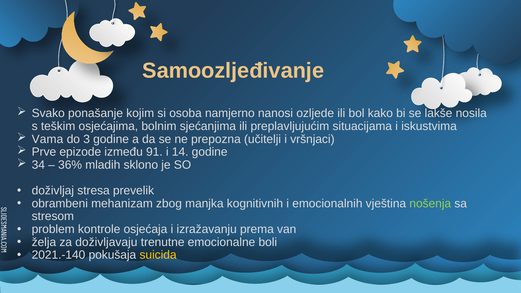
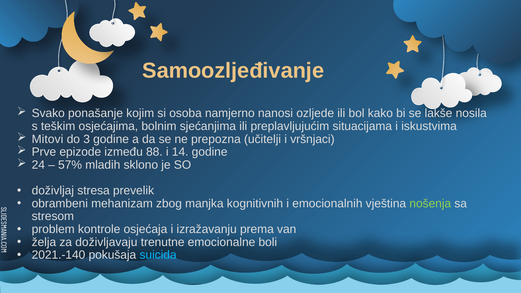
Vama: Vama -> Mitovi
91: 91 -> 88
34: 34 -> 24
36%: 36% -> 57%
suicida colour: yellow -> light blue
